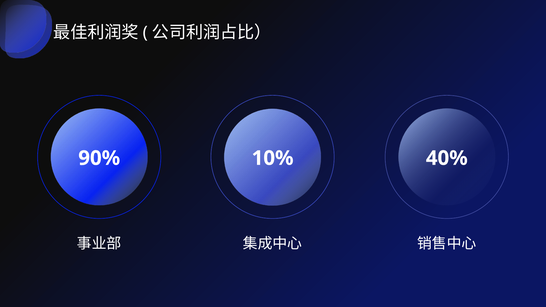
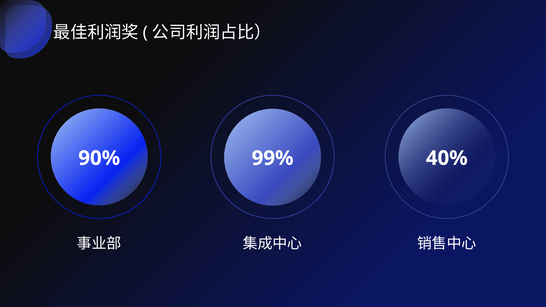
10%: 10% -> 99%
